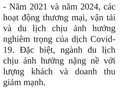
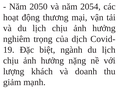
2021: 2021 -> 2050
2024: 2024 -> 2054
